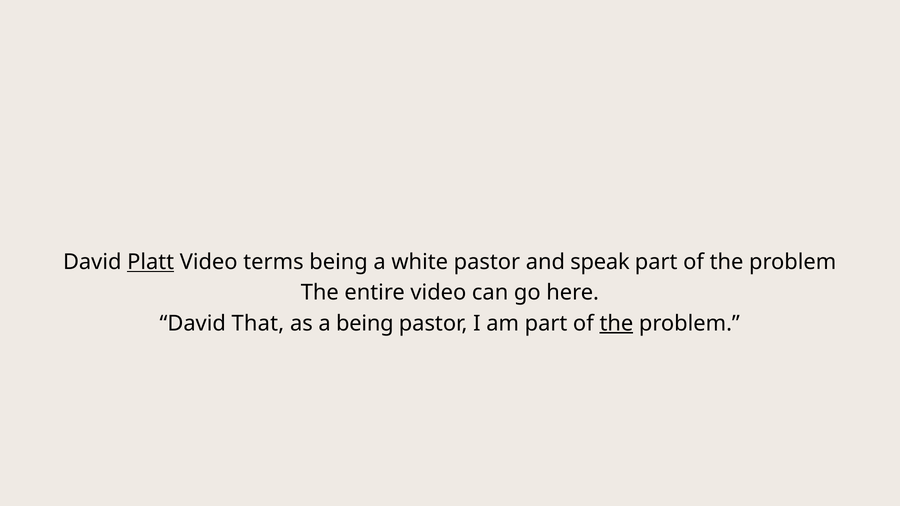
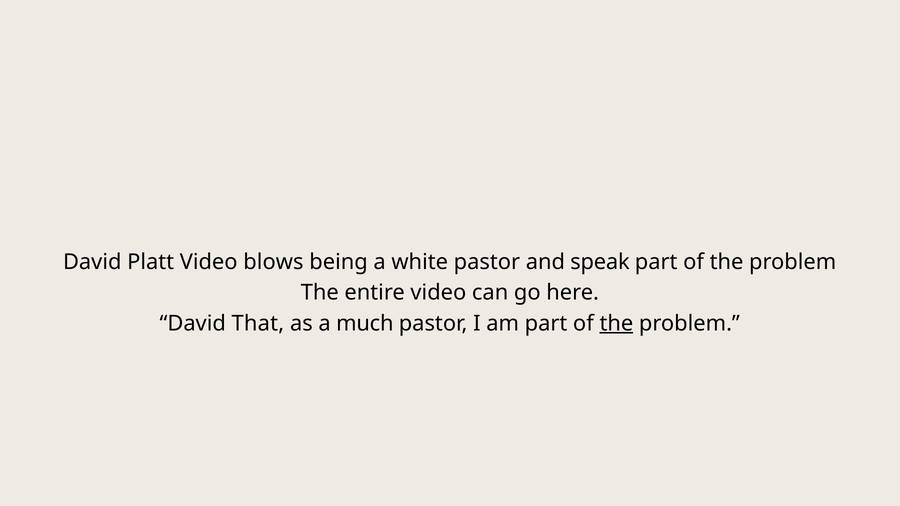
Platt underline: present -> none
terms: terms -> blows
a being: being -> much
